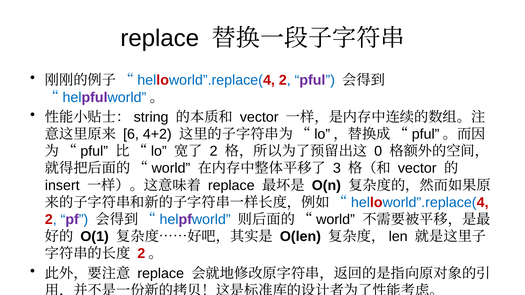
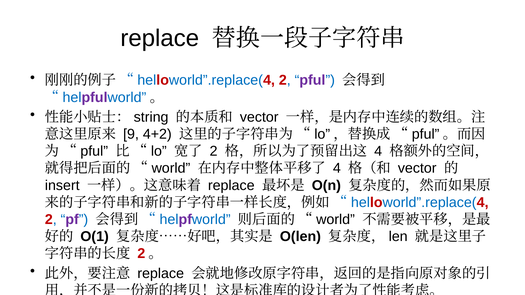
6: 6 -> 9
0 at (378, 151): 0 -> 4
3 at (337, 168): 3 -> 4
